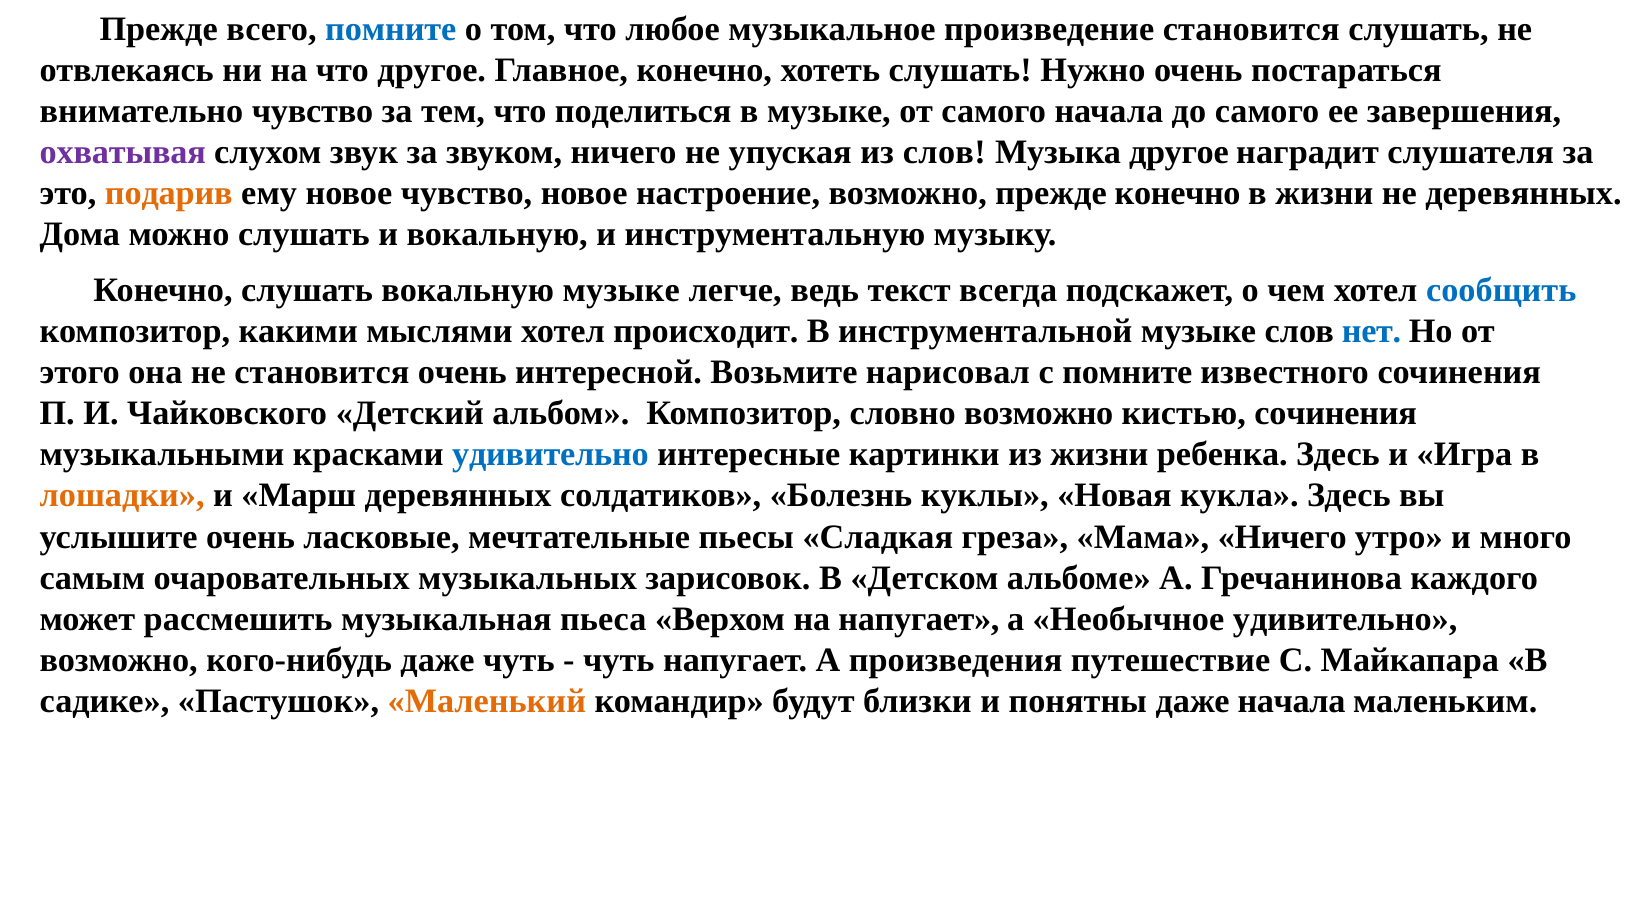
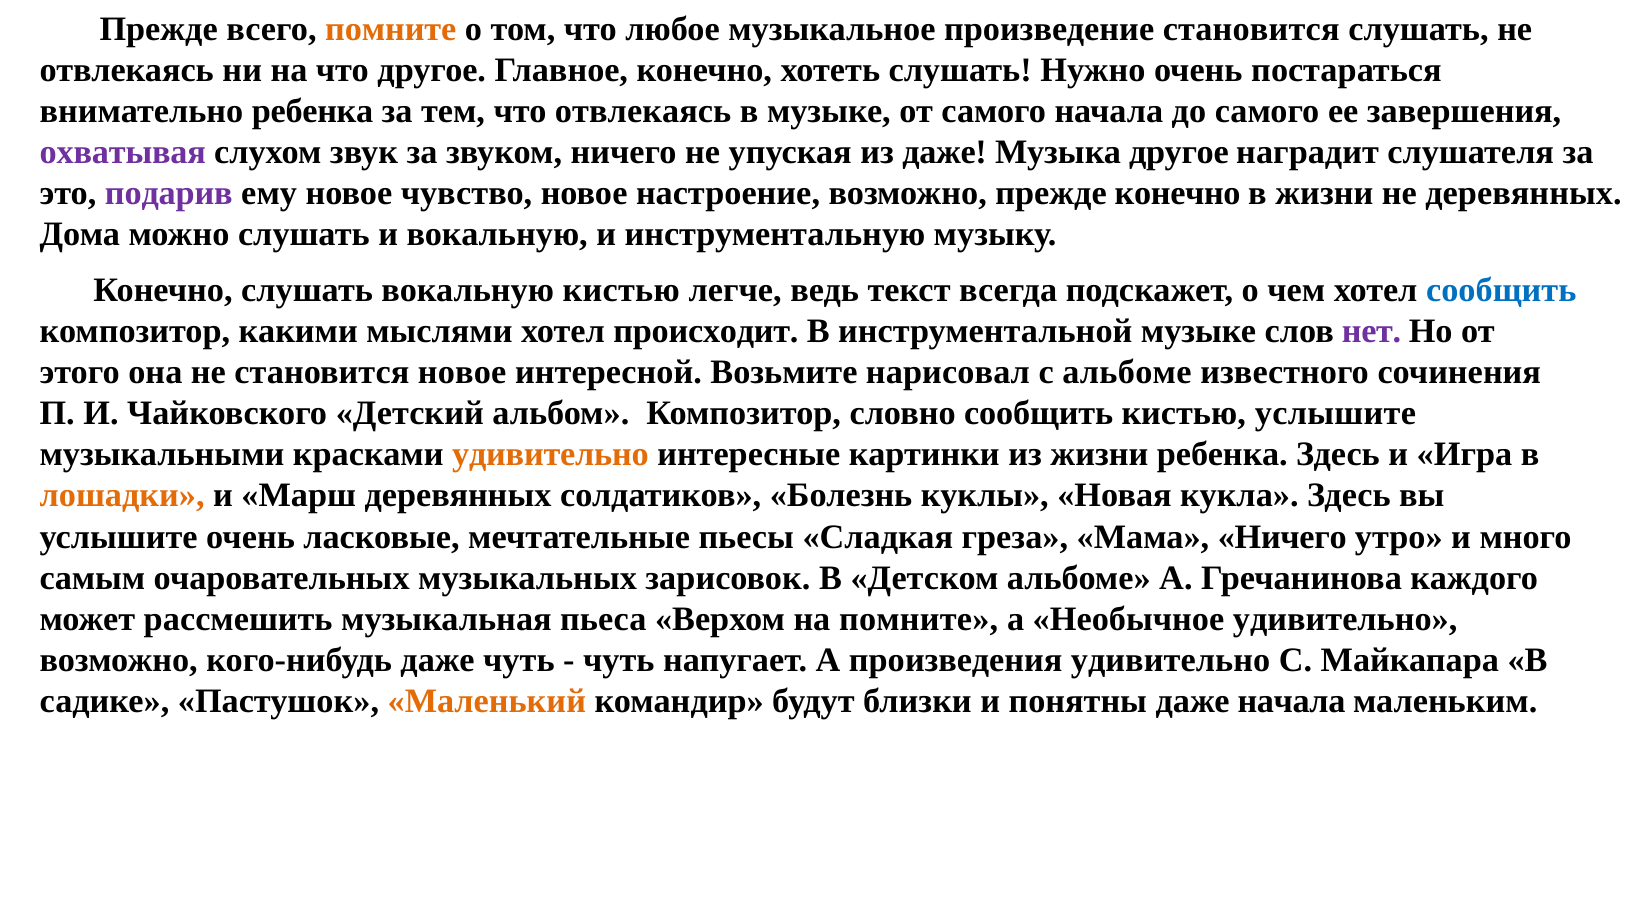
помните at (391, 29) colour: blue -> orange
внимательно чувство: чувство -> ребенка
что поделиться: поделиться -> отвлекаясь
из слов: слов -> даже
подарив colour: orange -> purple
вокальную музыке: музыке -> кистью
нет colour: blue -> purple
становится очень: очень -> новое
с помните: помните -> альбоме
словно возможно: возможно -> сообщить
кистью сочинения: сочинения -> услышите
удивительно at (550, 455) colour: blue -> orange
на напугает: напугает -> помните
произведения путешествие: путешествие -> удивительно
